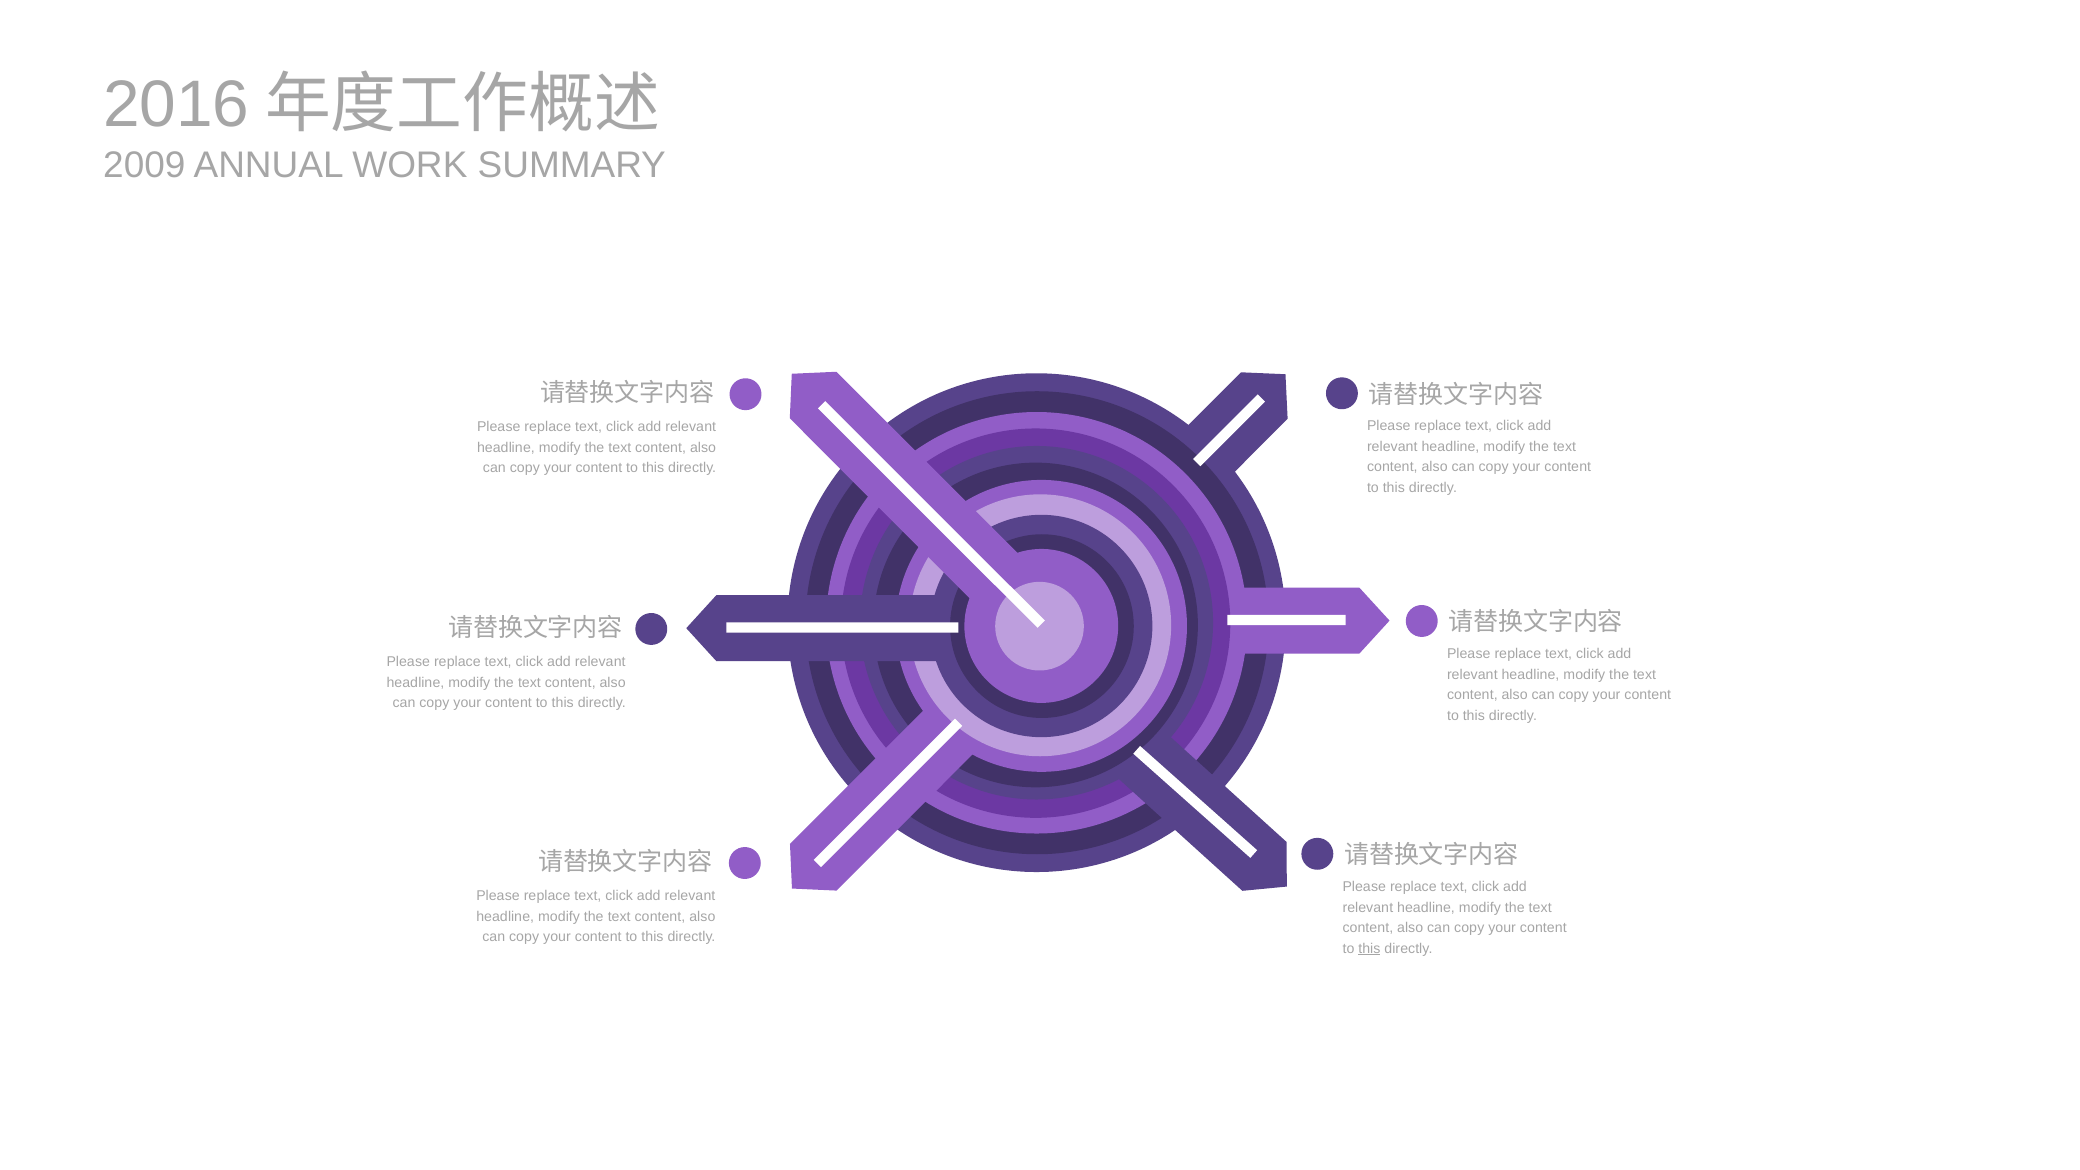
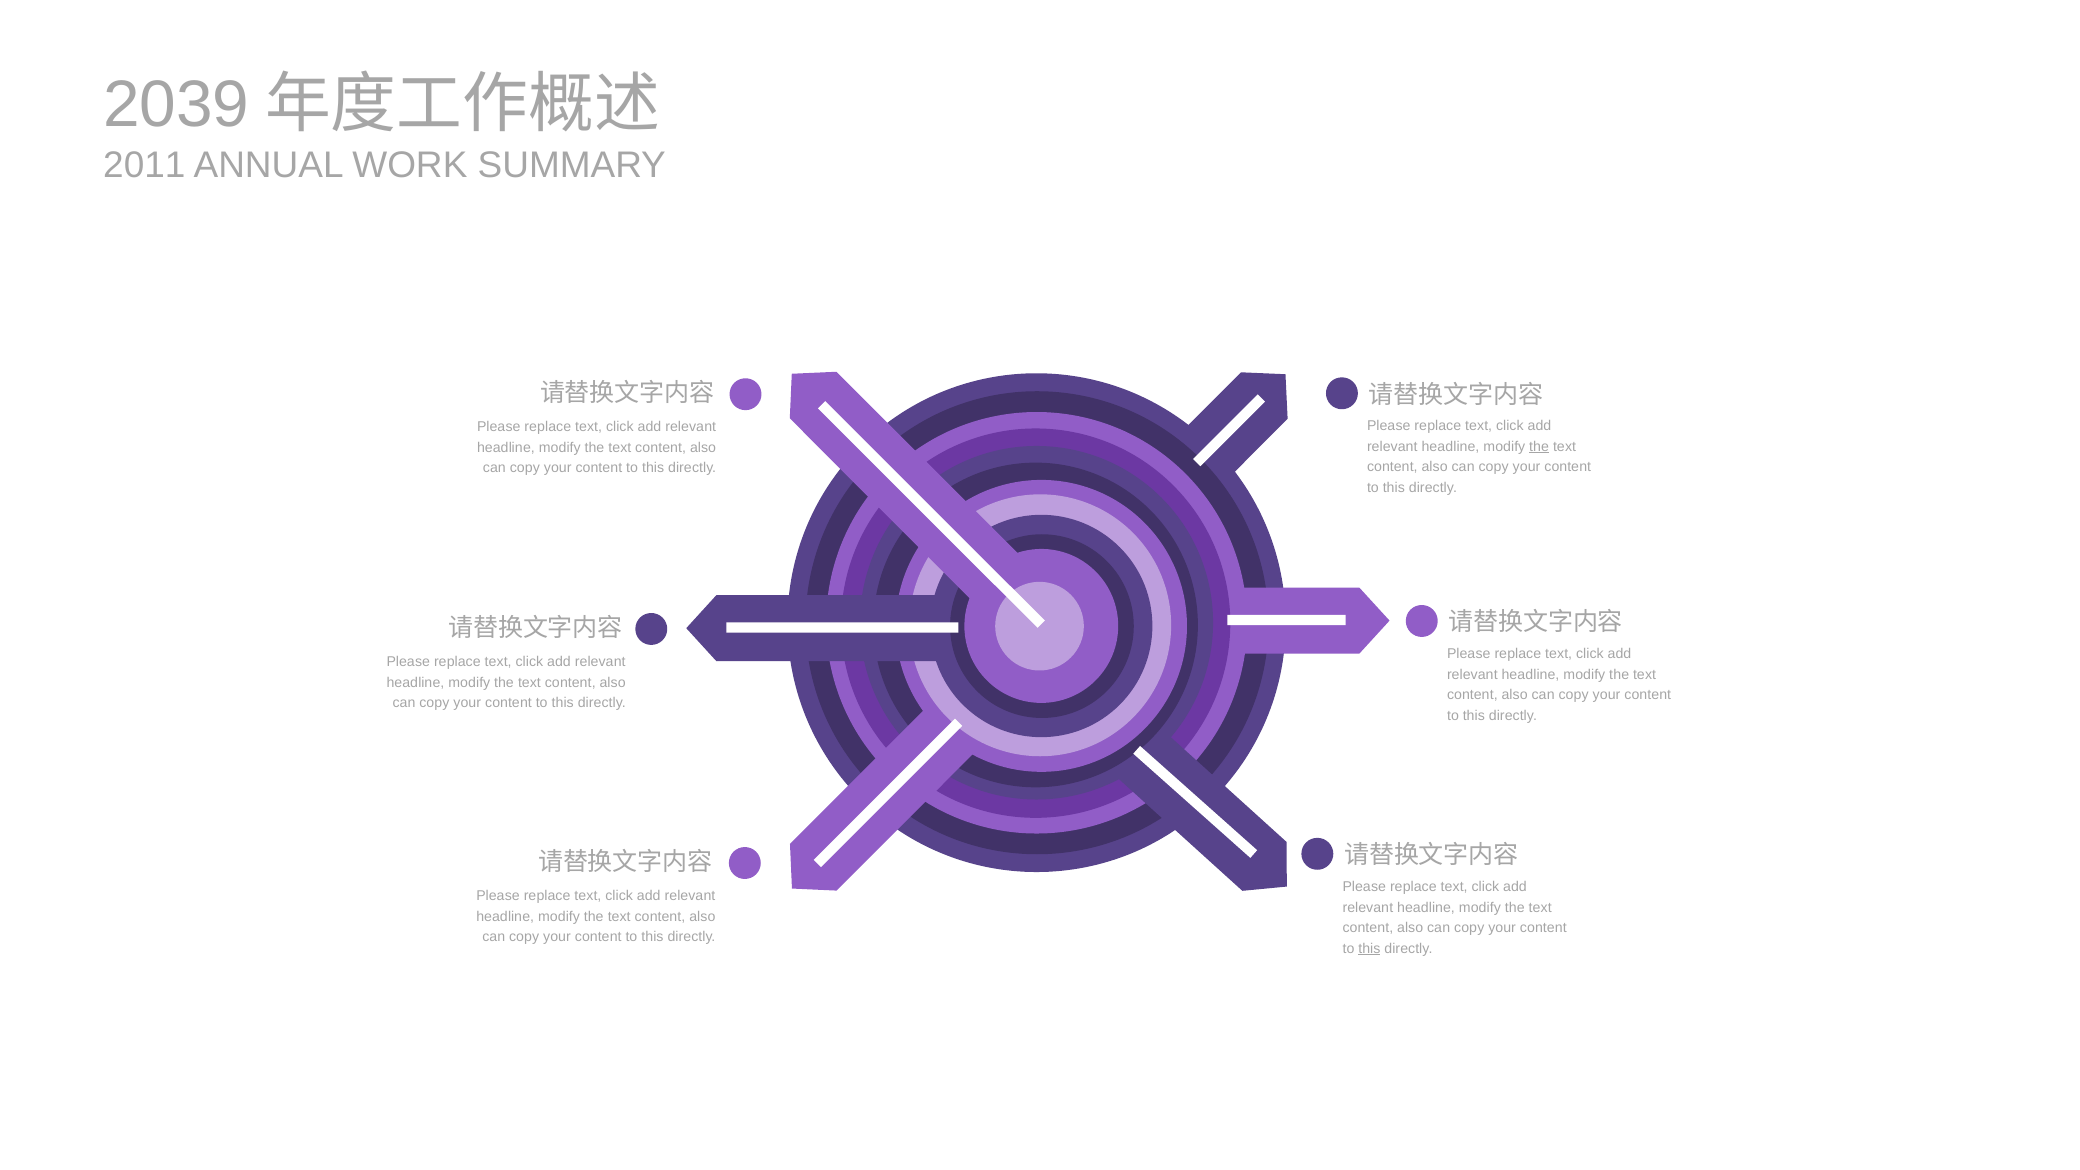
2016: 2016 -> 2039
2009: 2009 -> 2011
the at (1539, 447) underline: none -> present
